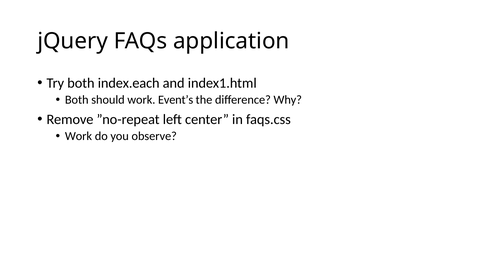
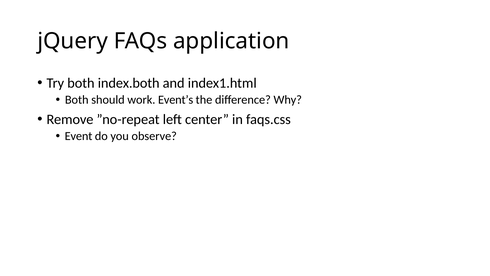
index.each: index.each -> index.both
Work at (78, 136): Work -> Event
